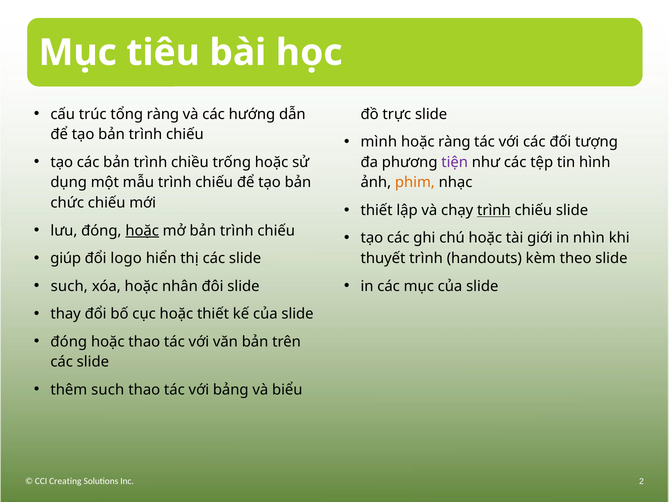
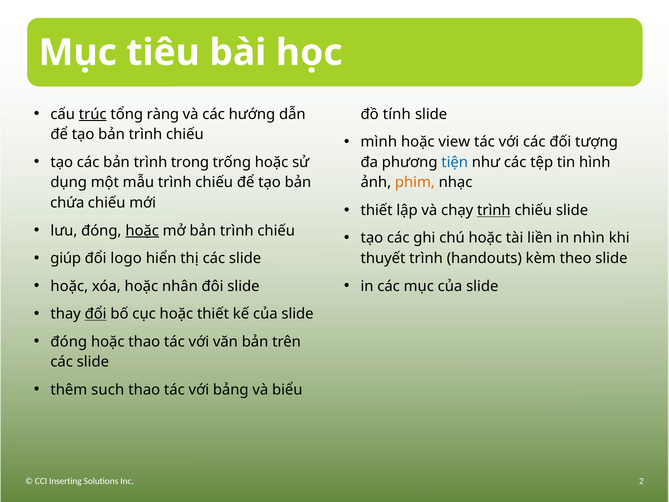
trúc underline: none -> present
trực: trực -> tính
hoặc ràng: ràng -> view
chiều: chiều -> trong
tiện colour: purple -> blue
chức: chức -> chứa
giới: giới -> liền
such at (69, 286): such -> hoặc
đổi at (96, 314) underline: none -> present
Creating: Creating -> Inserting
